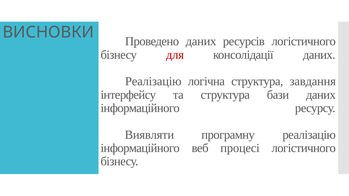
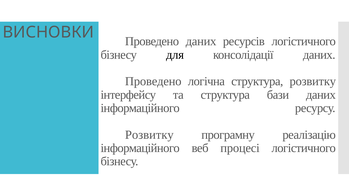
для colour: red -> black
Реалізацію at (153, 82): Реалізацію -> Проведено
структура завдання: завдання -> розвитку
Виявляти at (149, 135): Виявляти -> Розвитку
